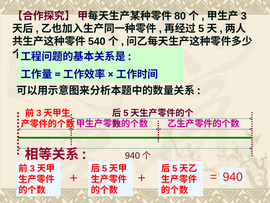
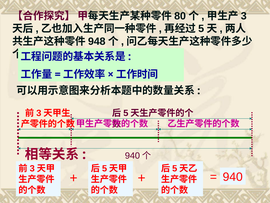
540: 540 -> 948
